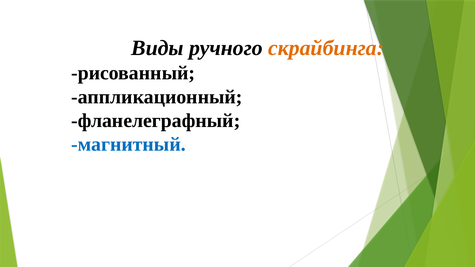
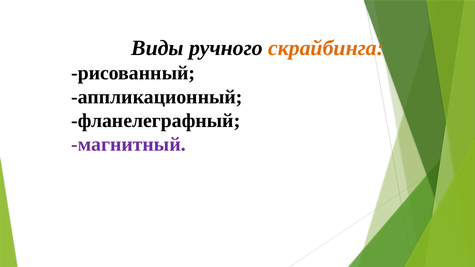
магнитный colour: blue -> purple
